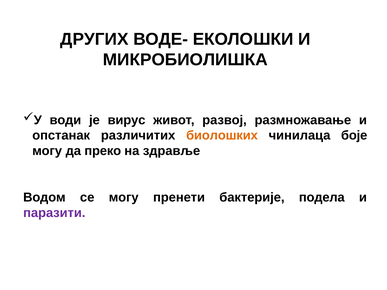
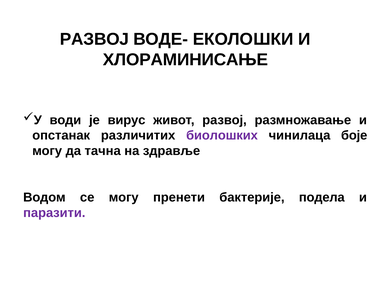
ДРУГИХ at (94, 39): ДРУГИХ -> РАЗВОЈ
МИКРОБИОЛИШКА: МИКРОБИОЛИШКА -> ХЛОРАМИНИСАЊЕ
биолошких colour: orange -> purple
преко: преко -> тачна
